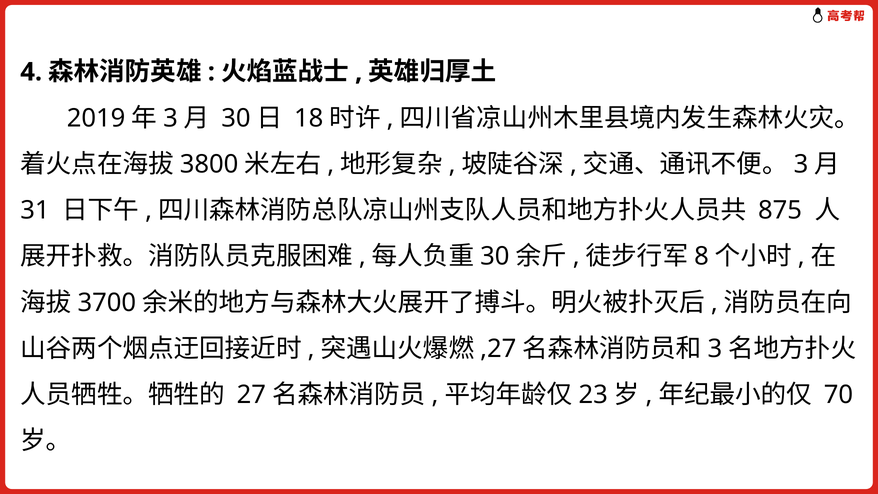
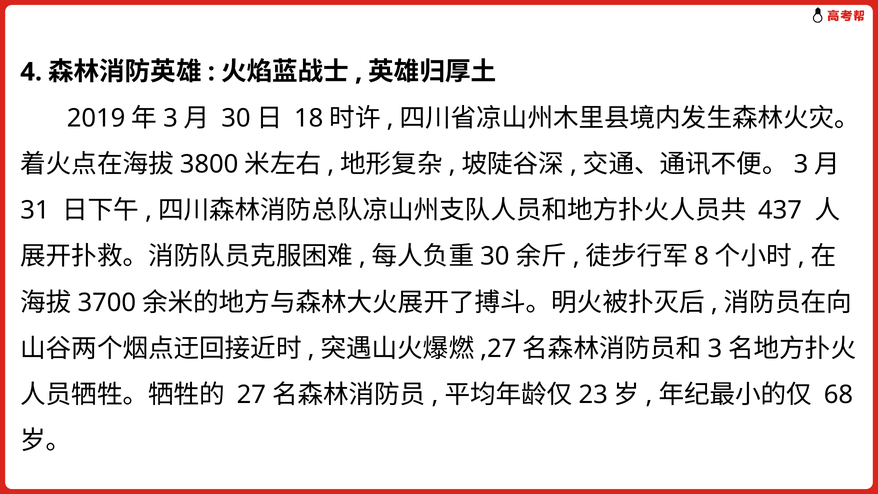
875: 875 -> 437
70: 70 -> 68
